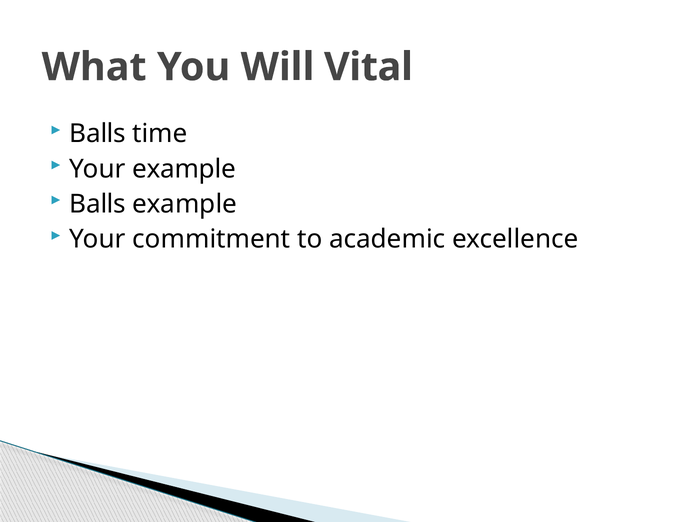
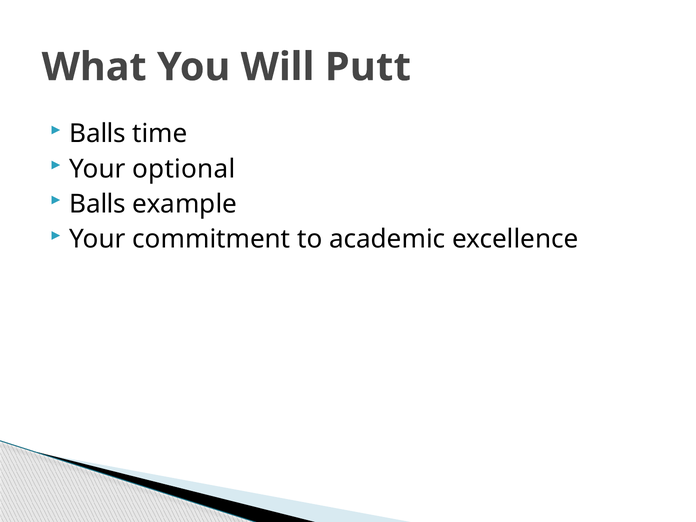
Vital: Vital -> Putt
Your example: example -> optional
